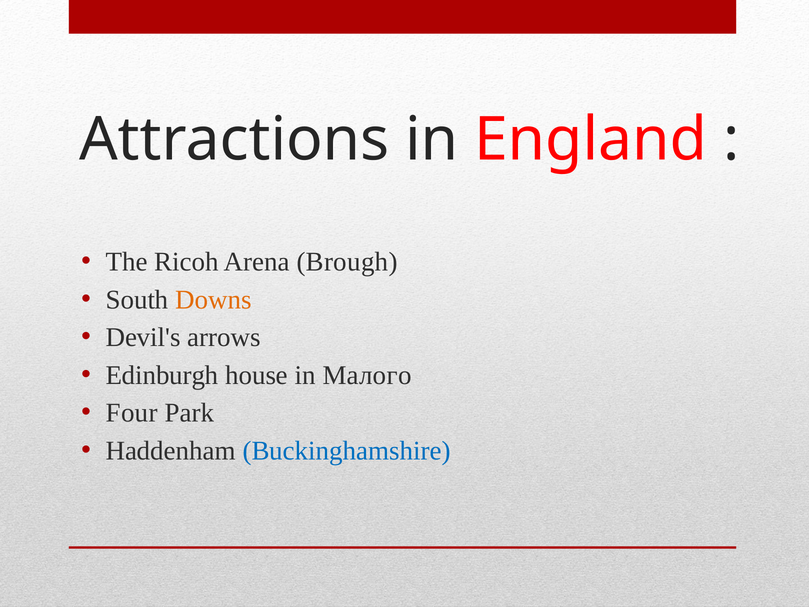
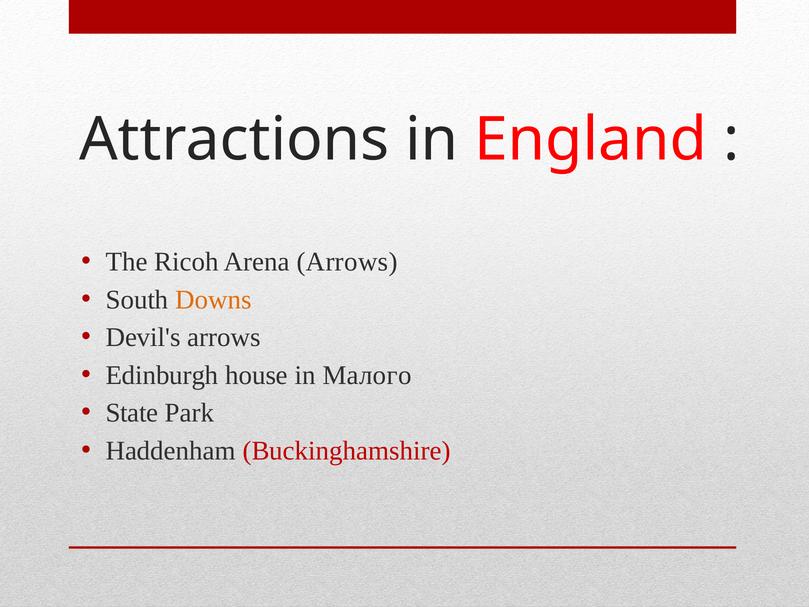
Arena Brough: Brough -> Arrows
Four: Four -> State
Buckinghamshire colour: blue -> red
